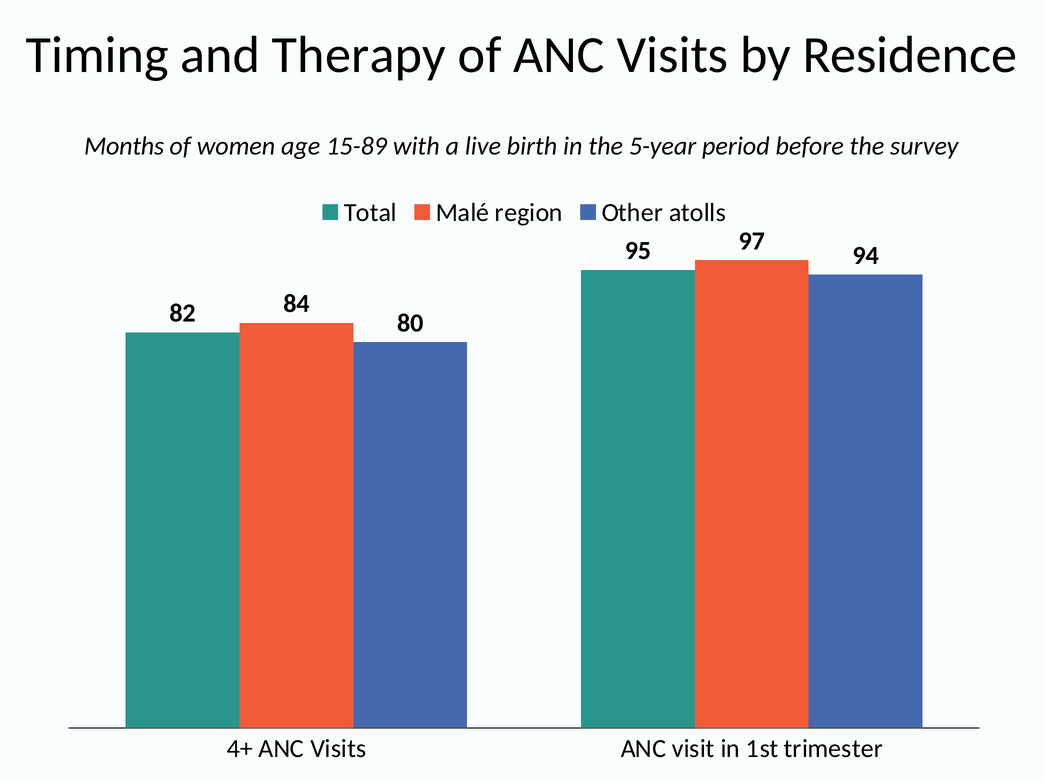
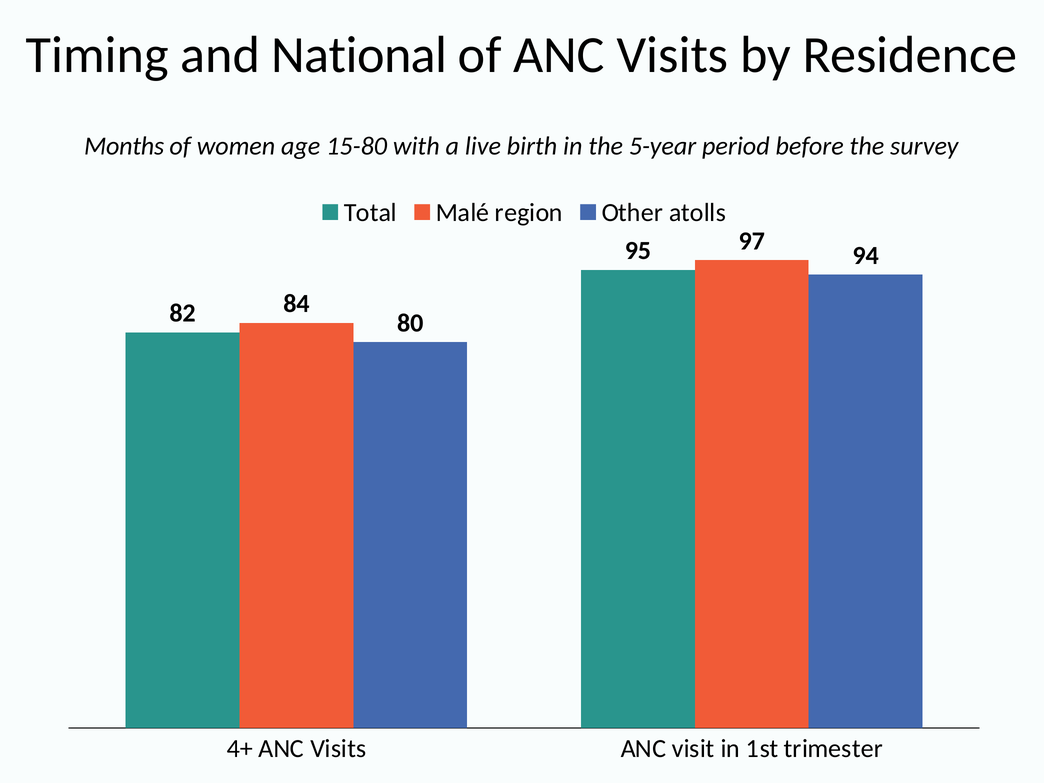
Therapy: Therapy -> National
15-89: 15-89 -> 15-80
